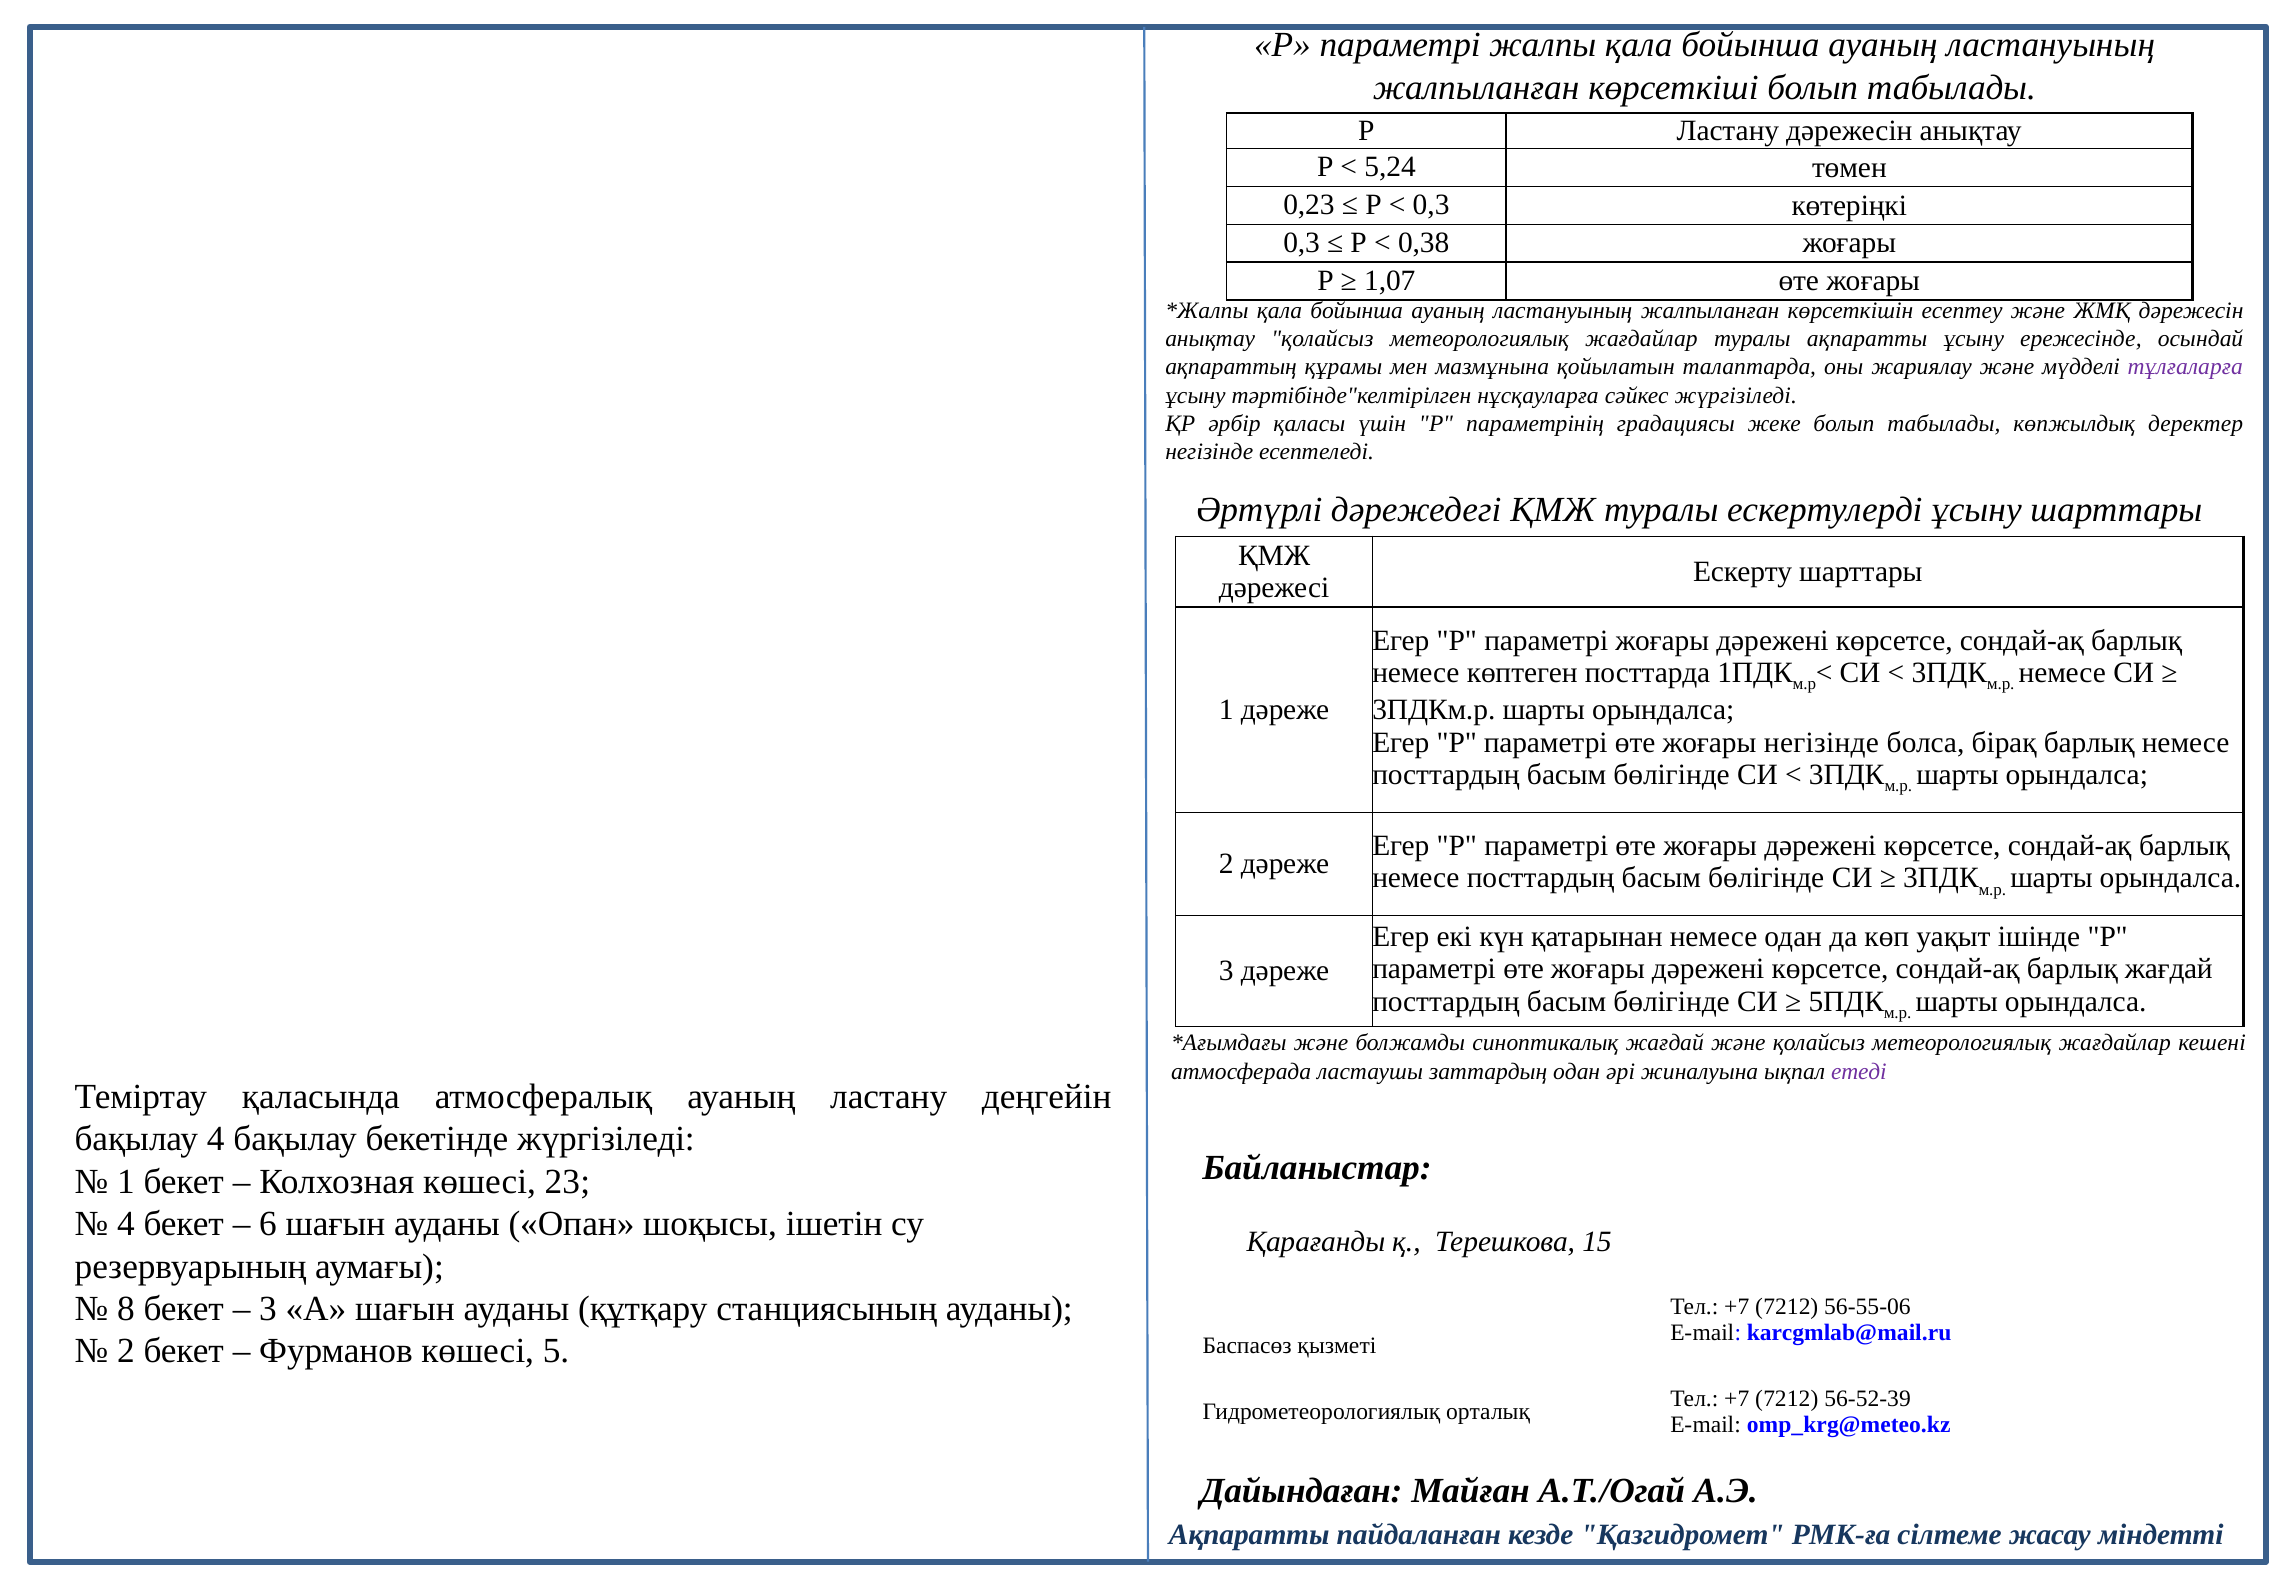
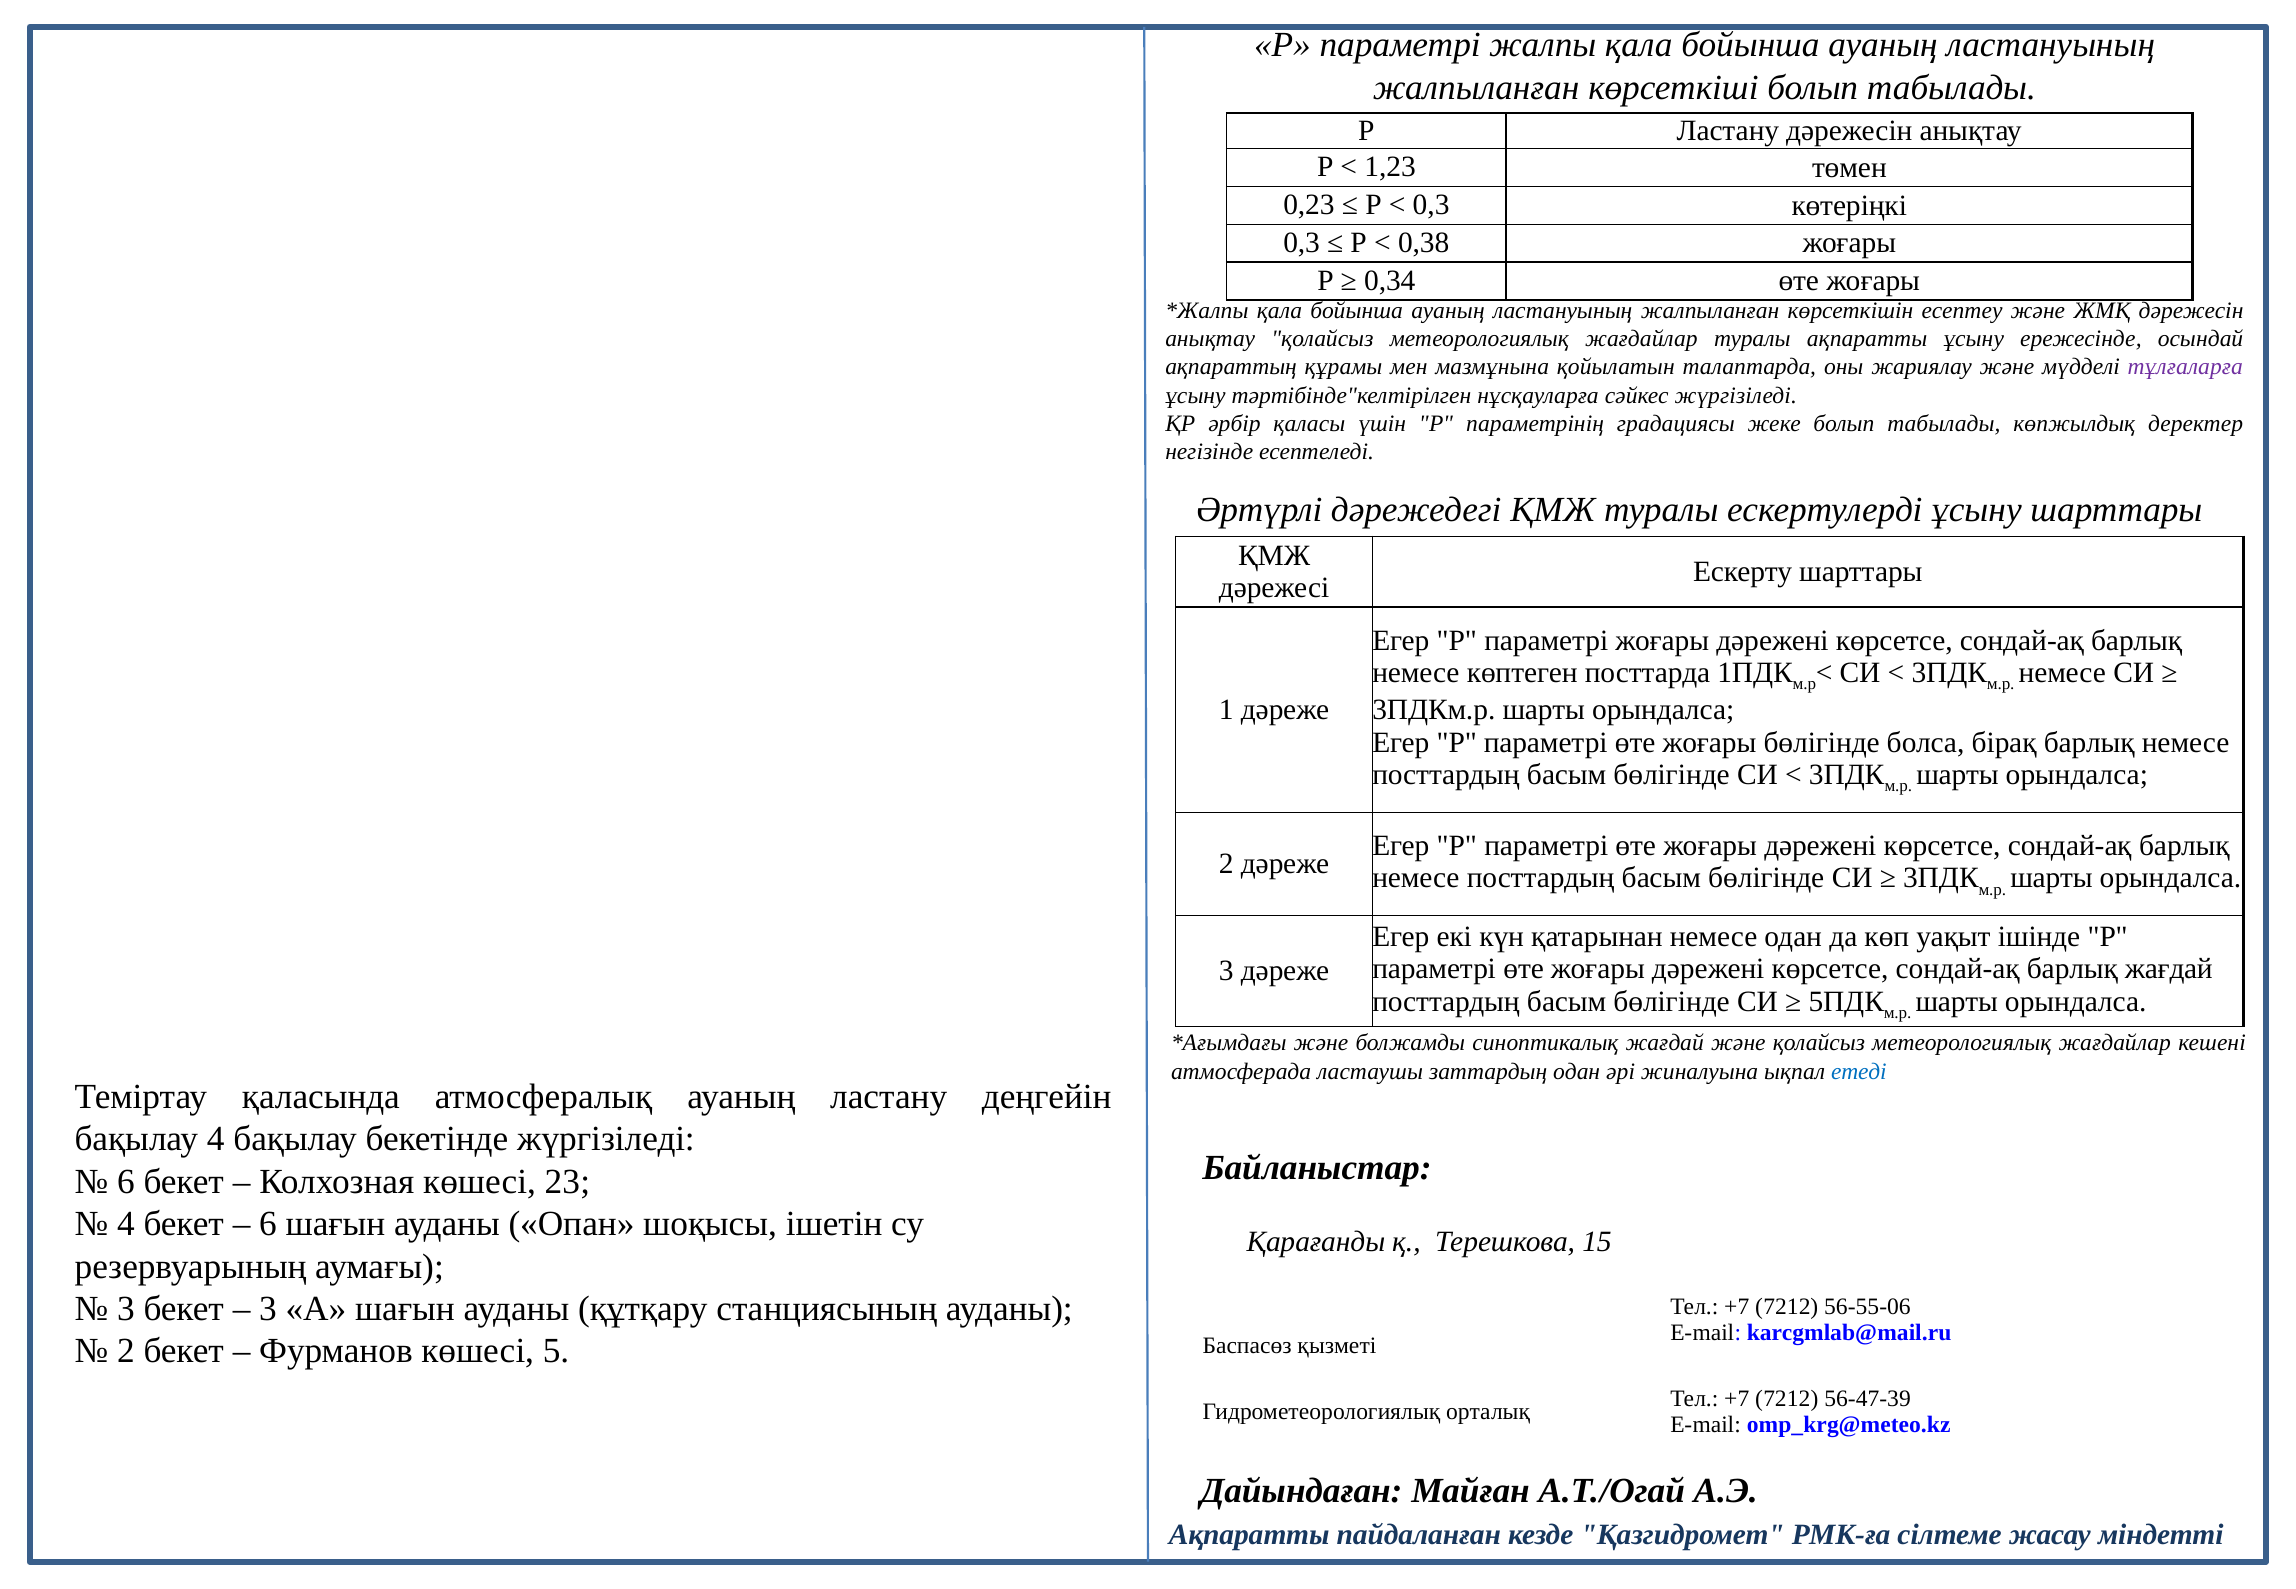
5,24: 5,24 -> 1,23
1,07: 1,07 -> 0,34
жоғары негізінде: негізінде -> бөлігінде
етеді colour: purple -> blue
1 at (126, 1182): 1 -> 6
8 at (126, 1309): 8 -> 3
56-52-39: 56-52-39 -> 56-47-39
